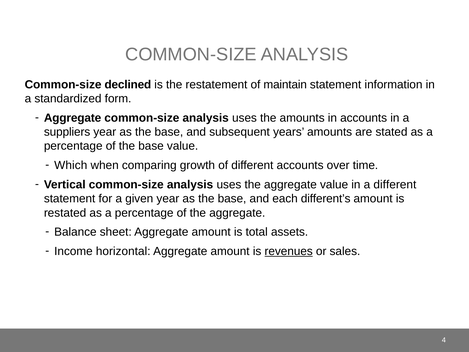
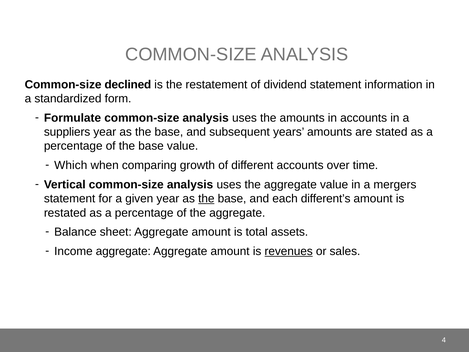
maintain: maintain -> dividend
Aggregate at (73, 118): Aggregate -> Formulate
a different: different -> mergers
the at (206, 199) underline: none -> present
Income horizontal: horizontal -> aggregate
